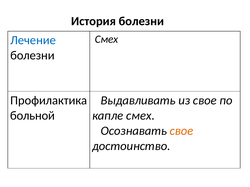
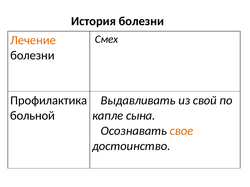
Лечение colour: blue -> orange
из свое: свое -> свой
капле смех: смех -> сына
